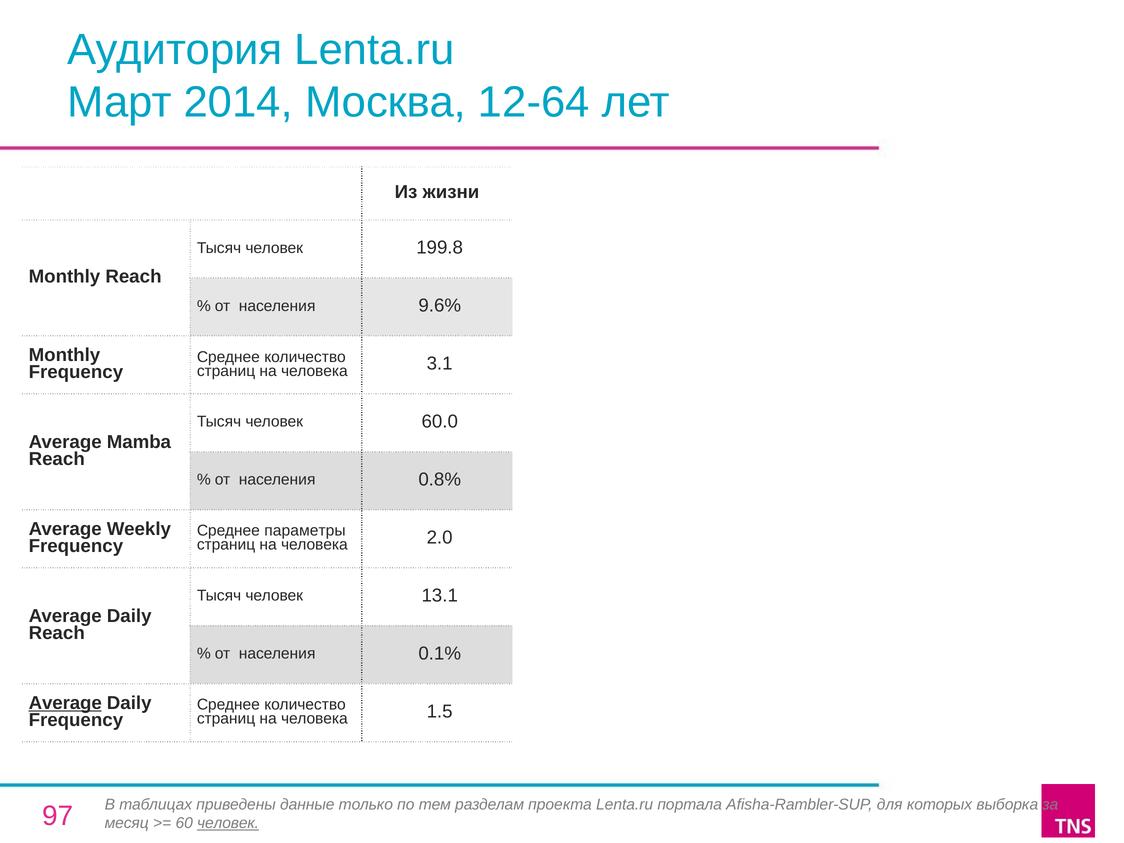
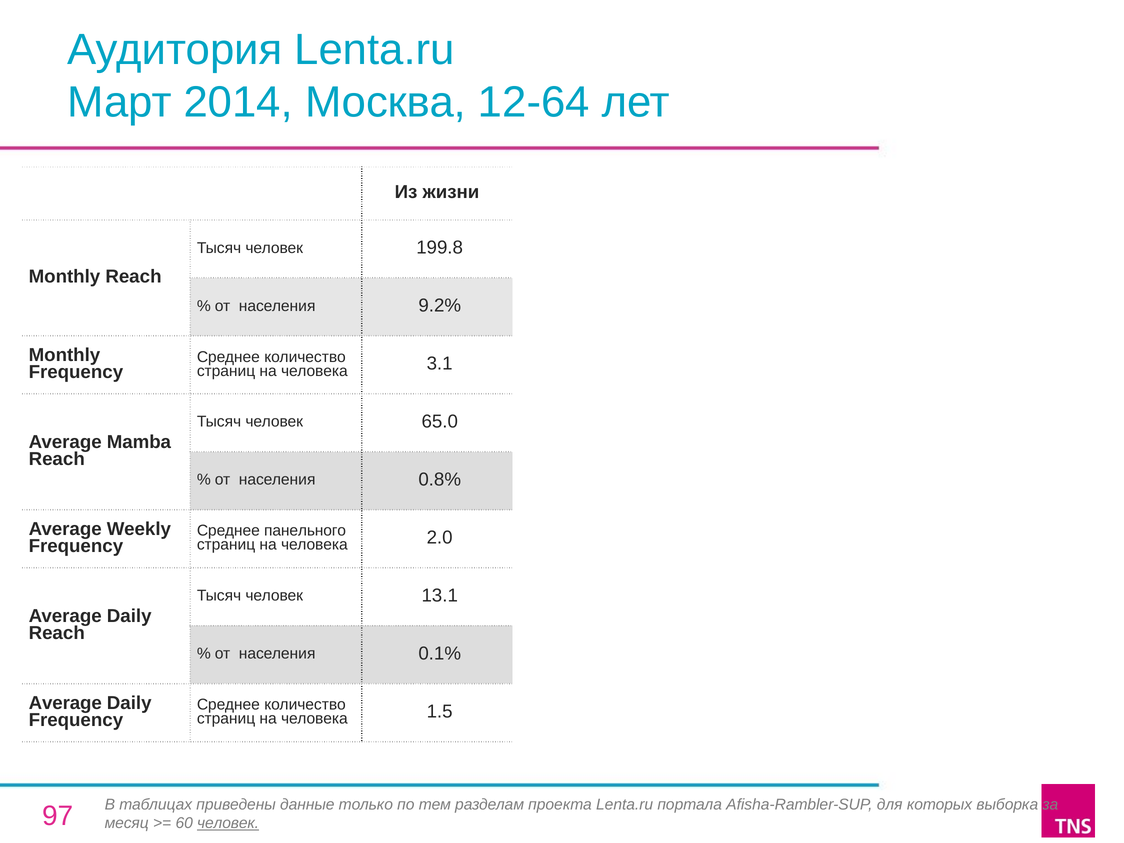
9.6%: 9.6% -> 9.2%
60.0: 60.0 -> 65.0
параметры: параметры -> панельного
Average at (65, 703) underline: present -> none
